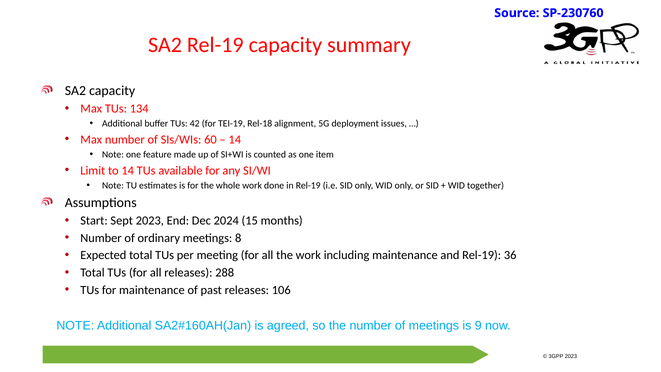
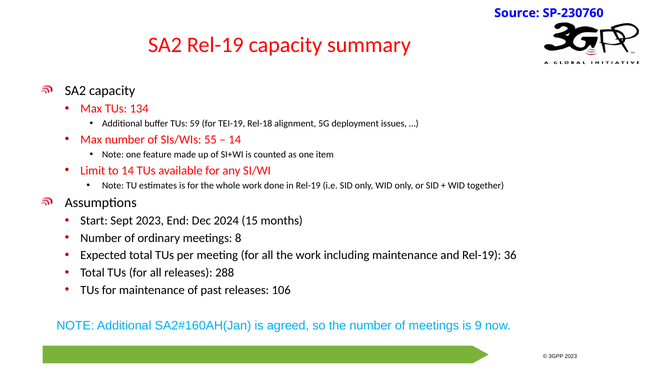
42: 42 -> 59
60: 60 -> 55
